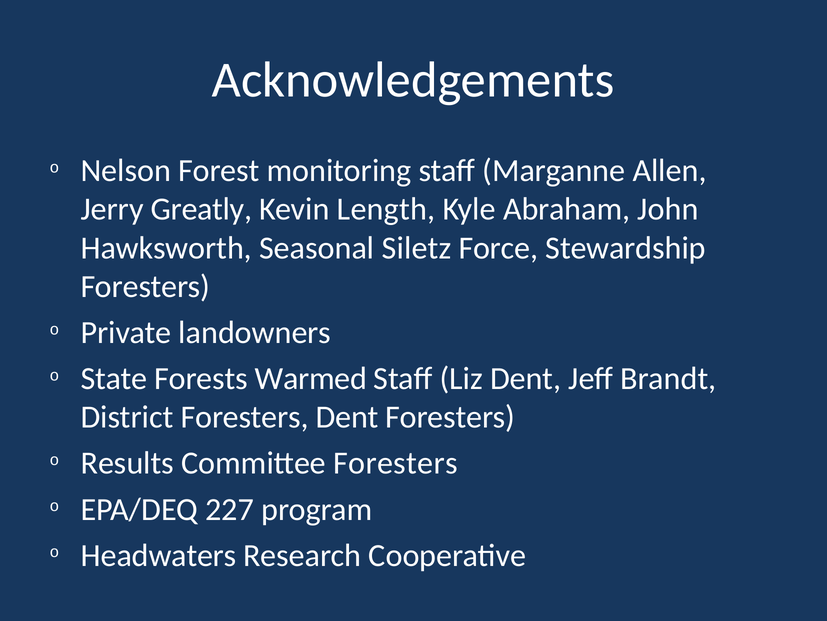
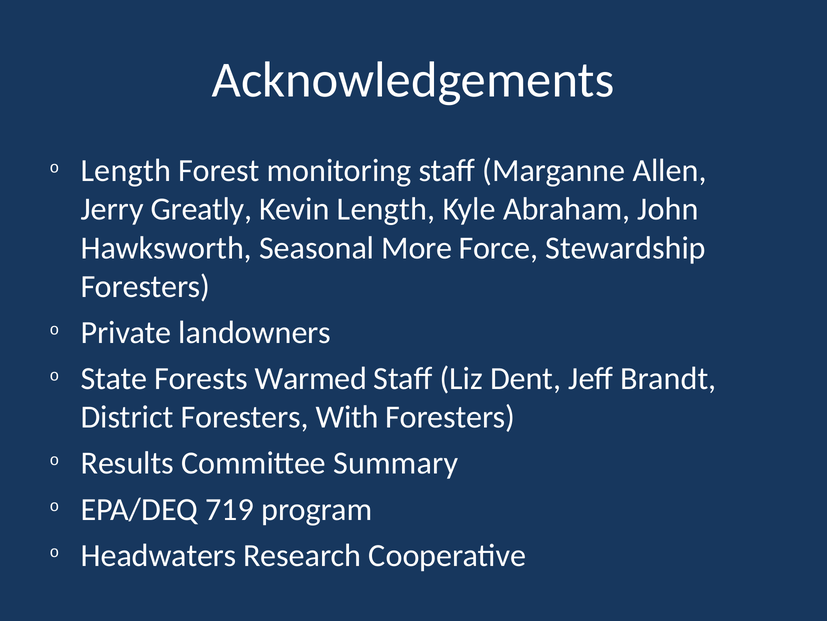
Nelson at (126, 170): Nelson -> Length
Siletz: Siletz -> More
Foresters Dent: Dent -> With
Committee Foresters: Foresters -> Summary
227: 227 -> 719
